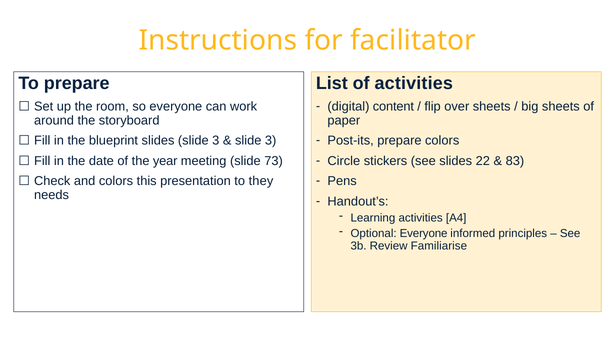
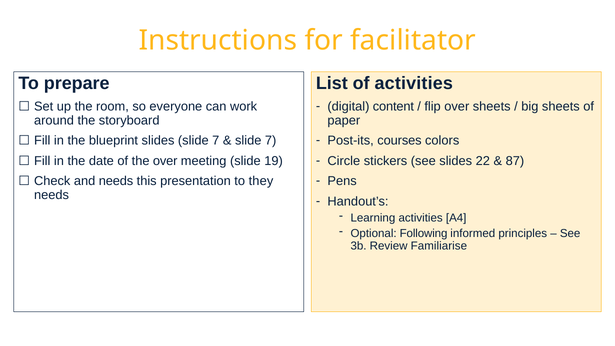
Post-its prepare: prepare -> courses
slides slide 3: 3 -> 7
3 at (271, 141): 3 -> 7
83: 83 -> 87
the year: year -> over
73: 73 -> 19
and colors: colors -> needs
Optional Everyone: Everyone -> Following
